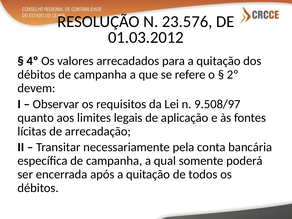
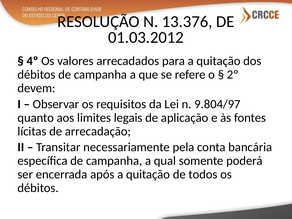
23.576: 23.576 -> 13.376
9.508/97: 9.508/97 -> 9.804/97
